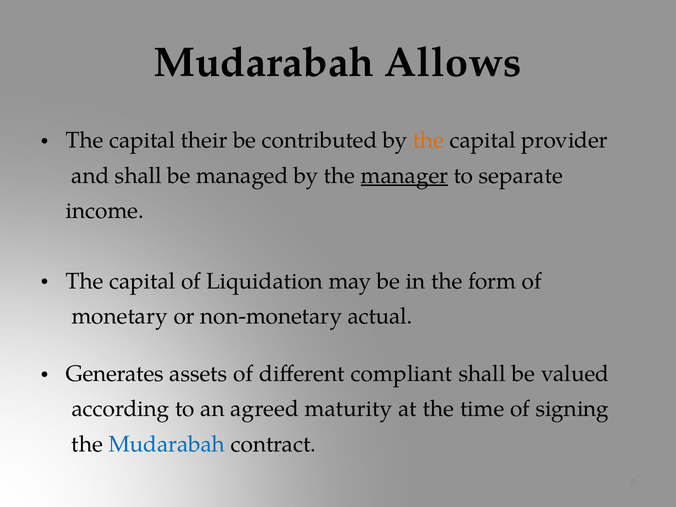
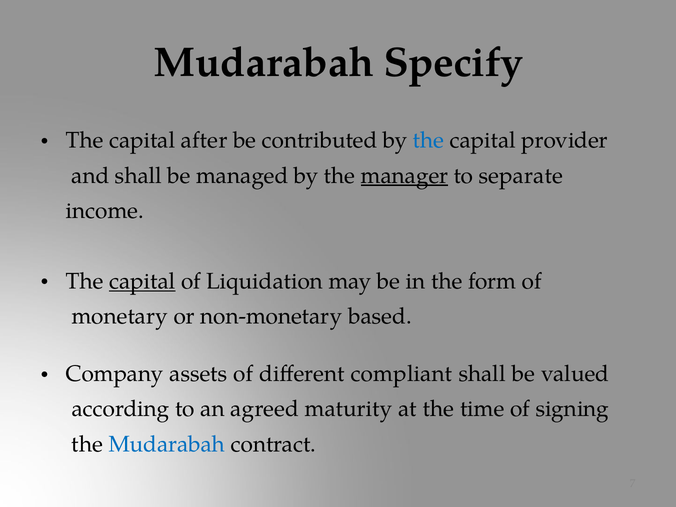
Allows: Allows -> Specify
their: their -> after
the at (428, 141) colour: orange -> blue
capital at (142, 281) underline: none -> present
actual: actual -> based
Generates: Generates -> Company
